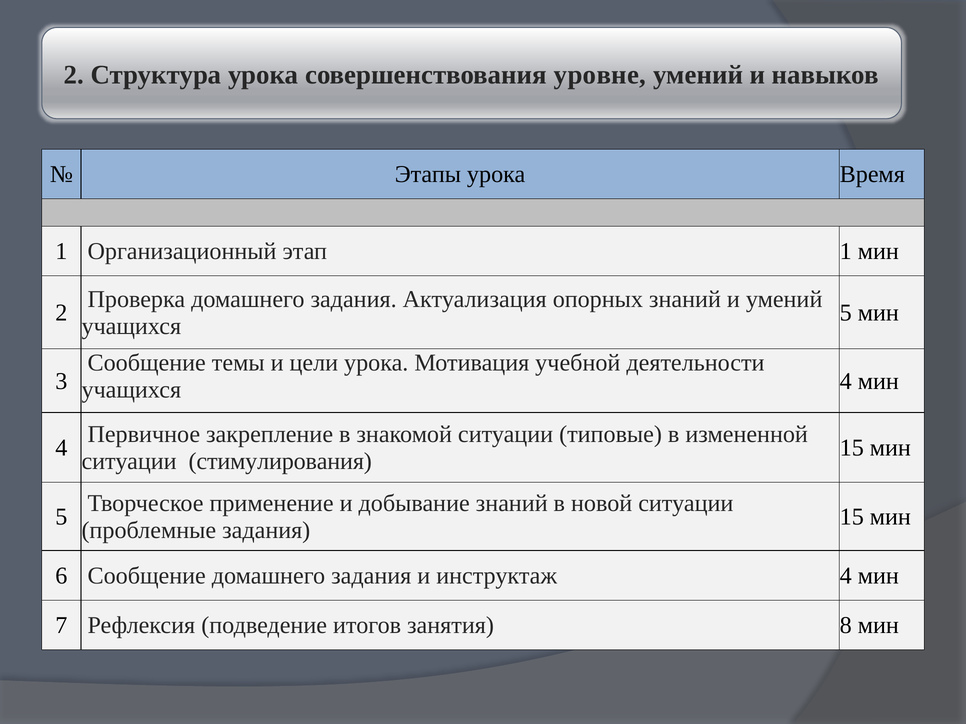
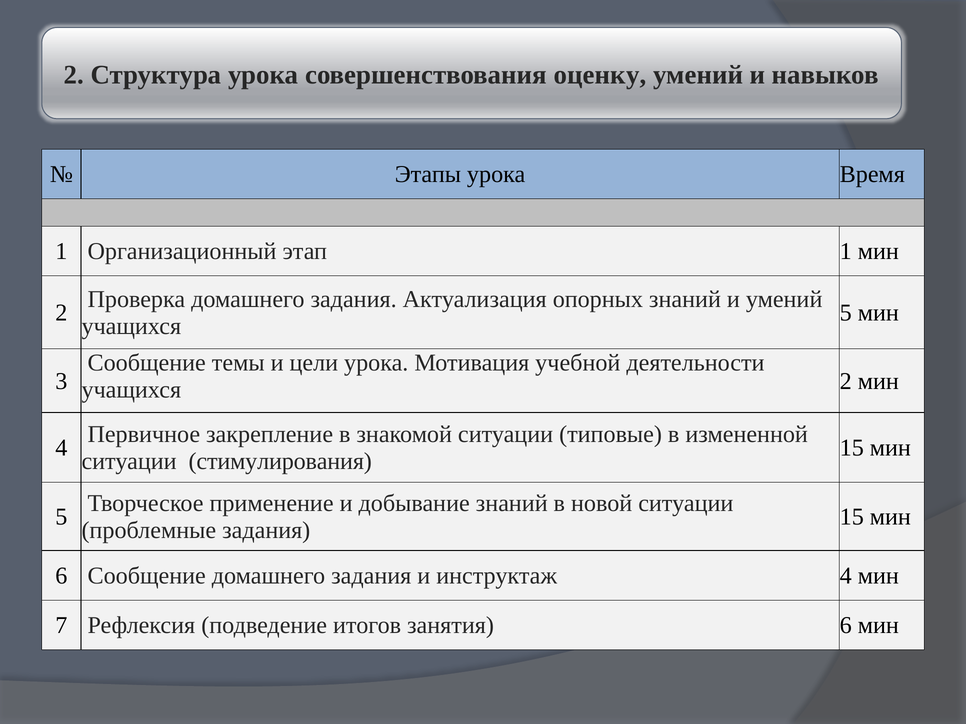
уровне: уровне -> оценку
учащихся 4: 4 -> 2
занятия 8: 8 -> 6
